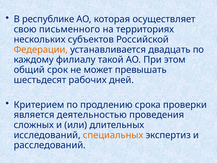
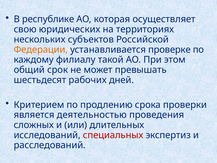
письменного: письменного -> юридических
двадцать: двадцать -> проверке
специальных colour: orange -> red
